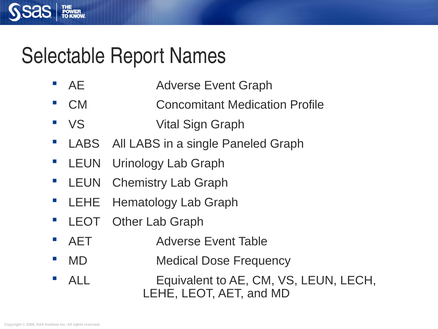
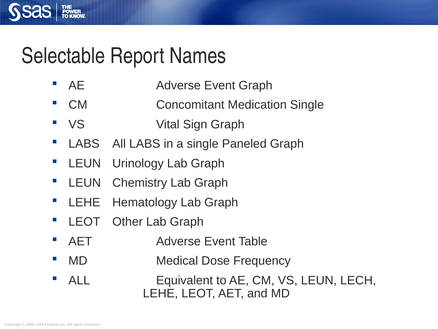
Medication Profile: Profile -> Single
